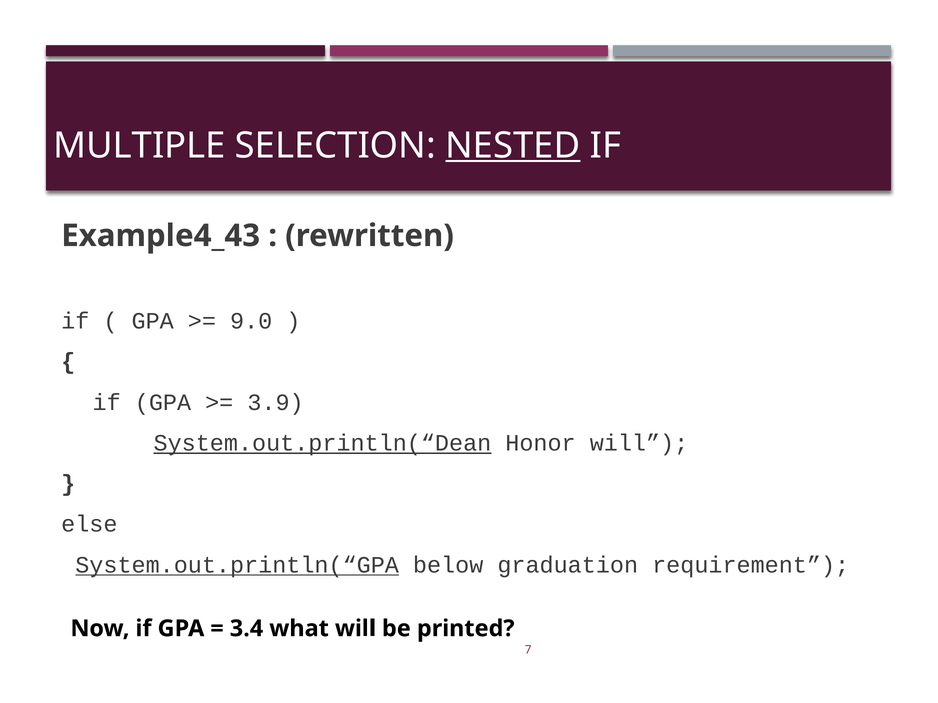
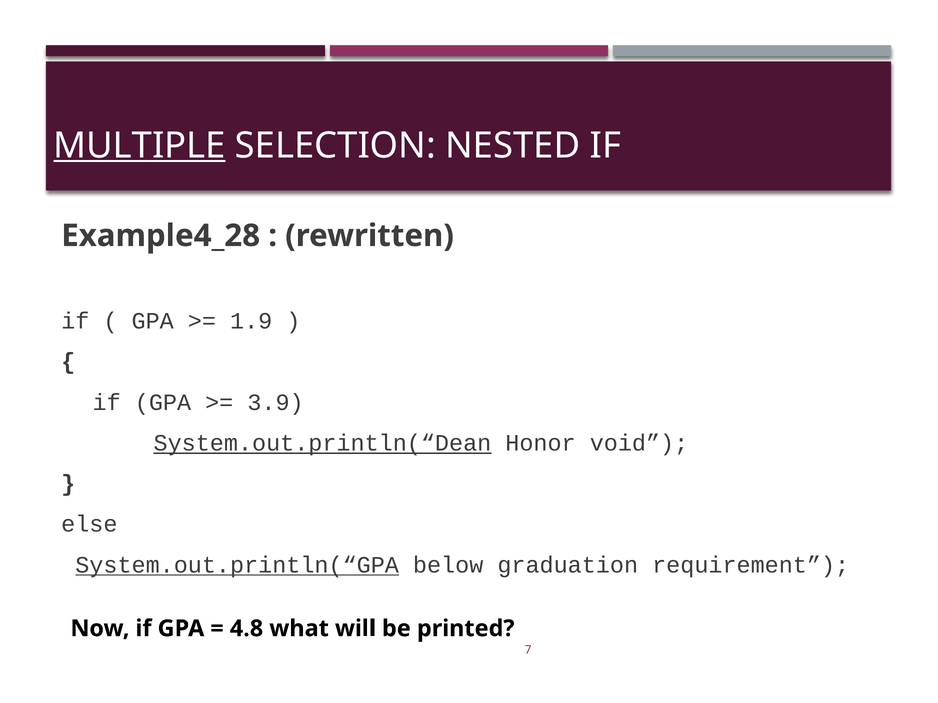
MULTIPLE underline: none -> present
NESTED underline: present -> none
Example4_43: Example4_43 -> Example4_28
9.0: 9.0 -> 1.9
Honor will: will -> void
3.4: 3.4 -> 4.8
